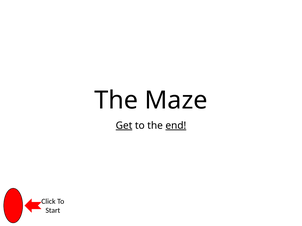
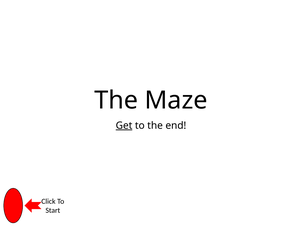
end underline: present -> none
